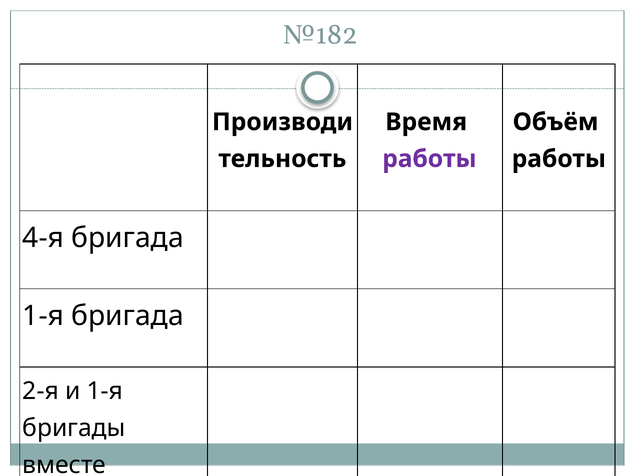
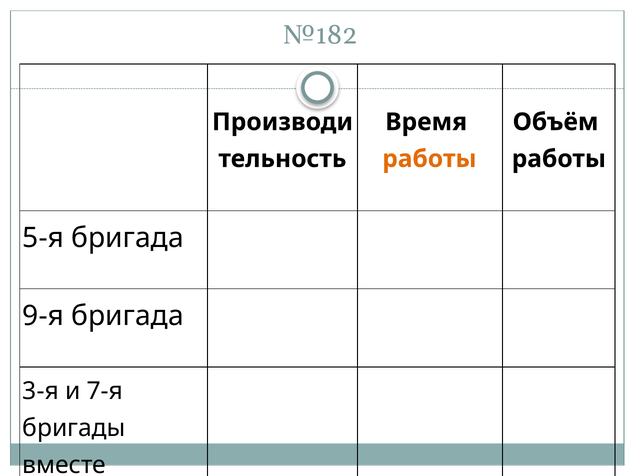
работы at (429, 159) colour: purple -> orange
4-я: 4-я -> 5-я
1-я at (43, 316): 1-я -> 9-я
2-я: 2-я -> 3-я
и 1-я: 1-я -> 7-я
